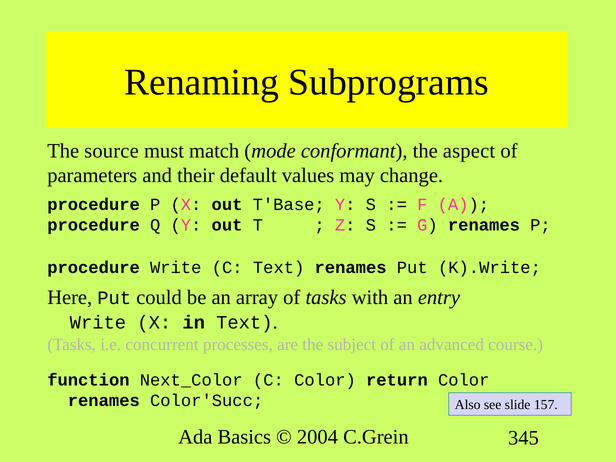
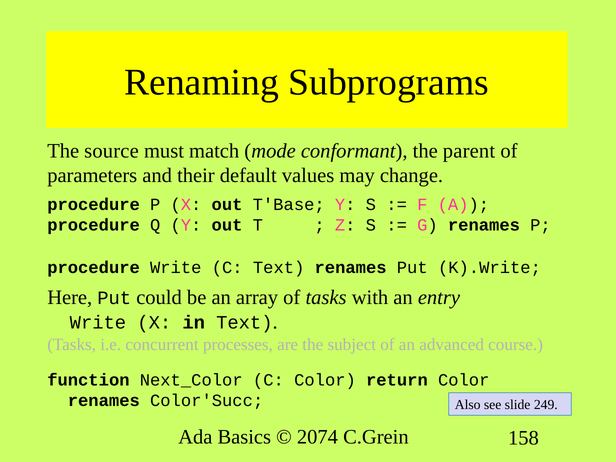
aspect: aspect -> parent
157: 157 -> 249
2004: 2004 -> 2074
345: 345 -> 158
